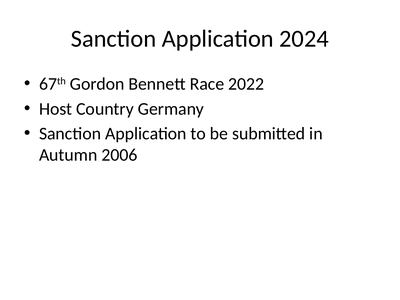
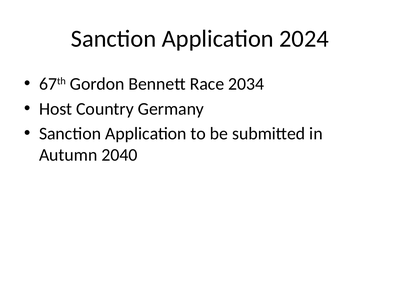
2022: 2022 -> 2034
2006: 2006 -> 2040
